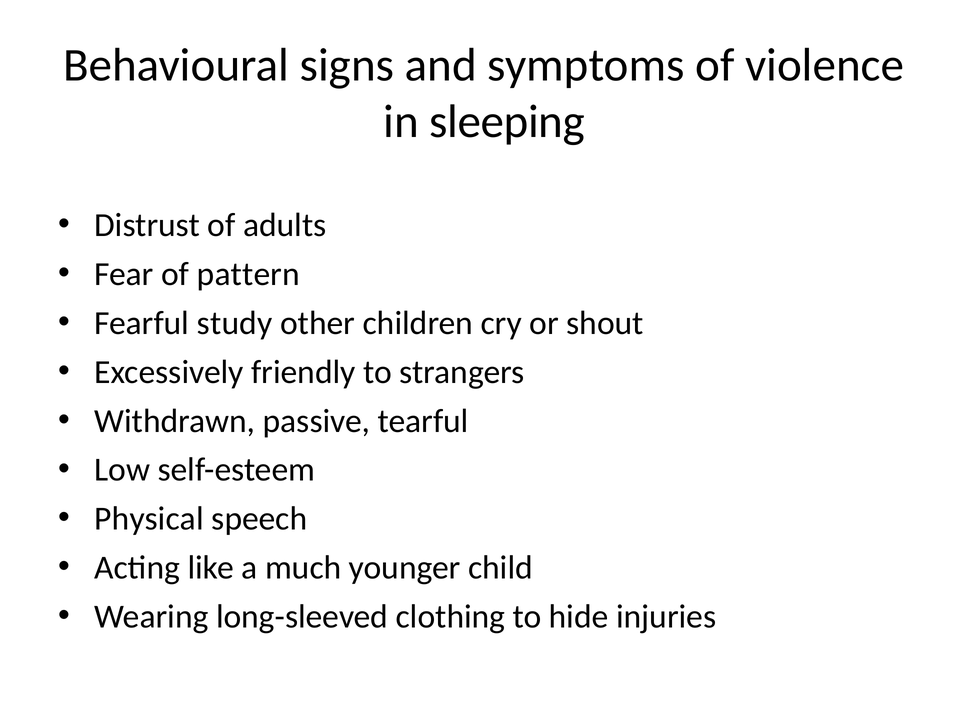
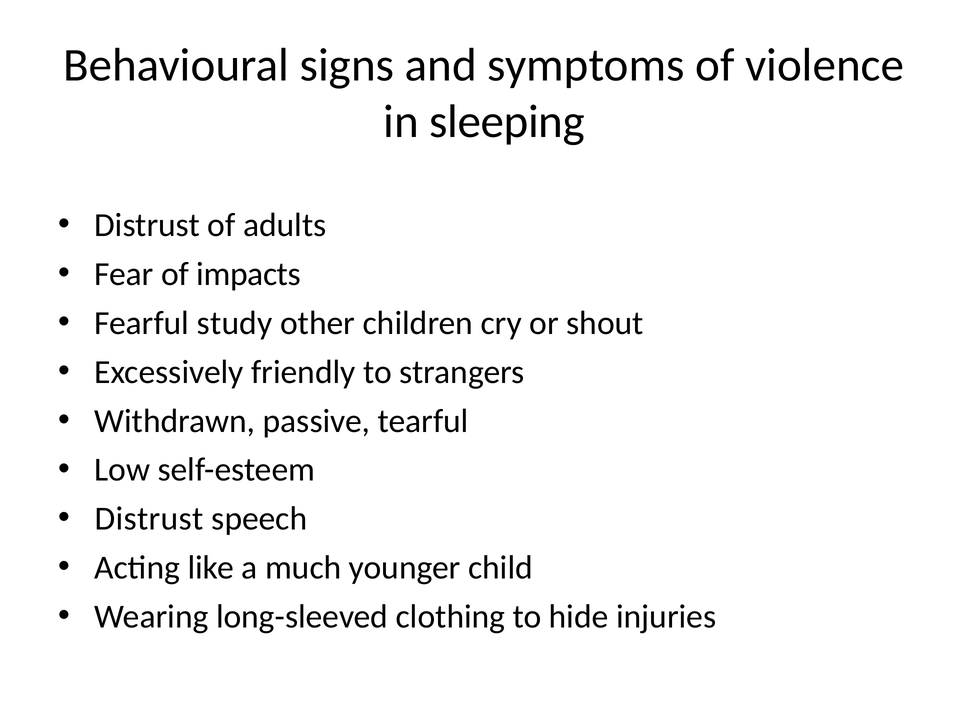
pattern: pattern -> impacts
Physical at (149, 519): Physical -> Distrust
